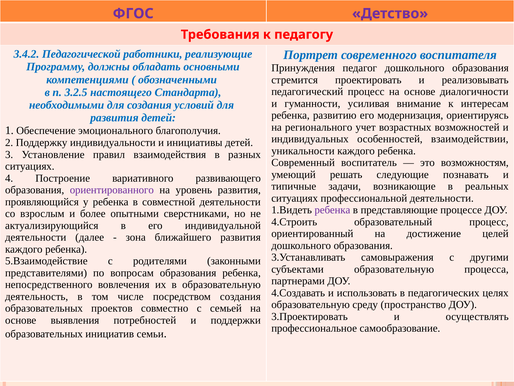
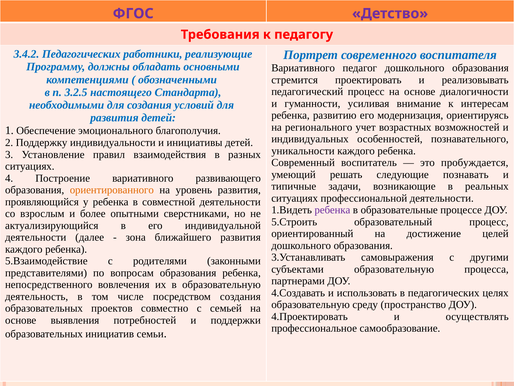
3.4.2 Педагогической: Педагогической -> Педагогических
Принуждения at (303, 68): Принуждения -> Вариативного
взаимодействии: взаимодействии -> познавательного
возможностям: возможностям -> пробуждается
ориентированного colour: purple -> orange
представляющие: представляющие -> образовательные
4.Строить: 4.Строить -> 5.Строить
3.Проектировать: 3.Проектировать -> 4.Проектировать
